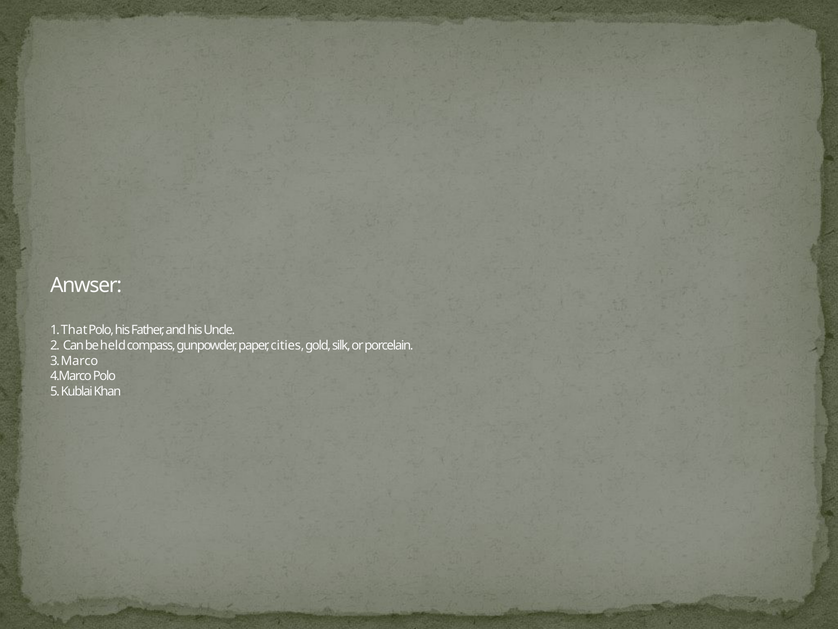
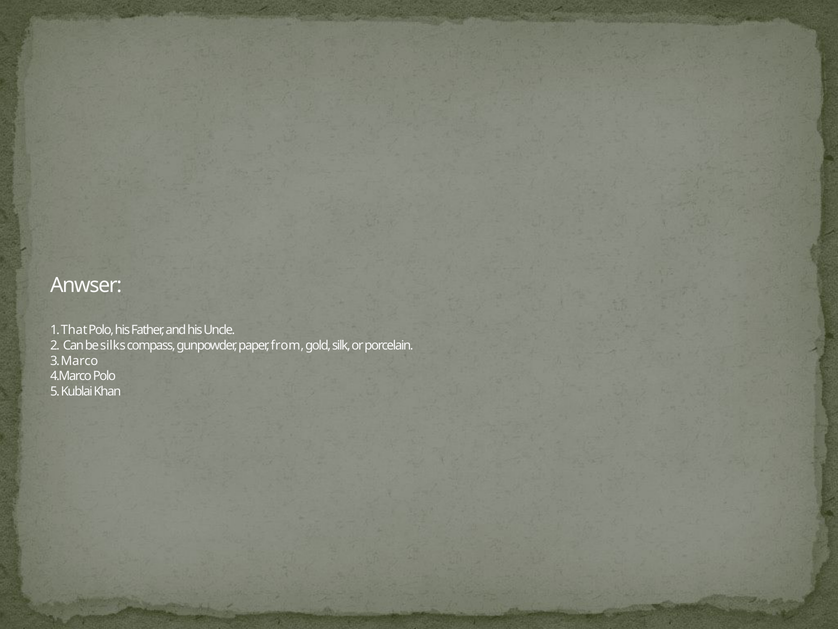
held: held -> silks
cities: cities -> from
